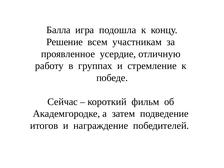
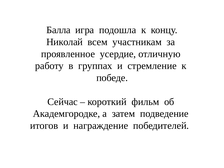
Решение: Решение -> Николай
